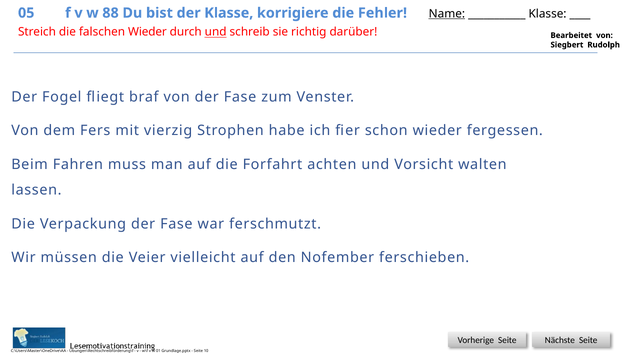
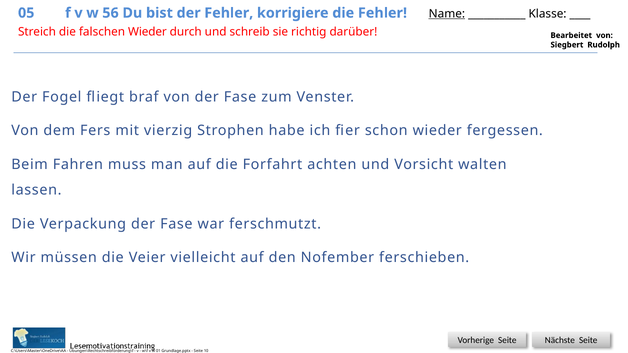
88: 88 -> 56
der Klasse: Klasse -> Fehler
und at (216, 32) underline: present -> none
